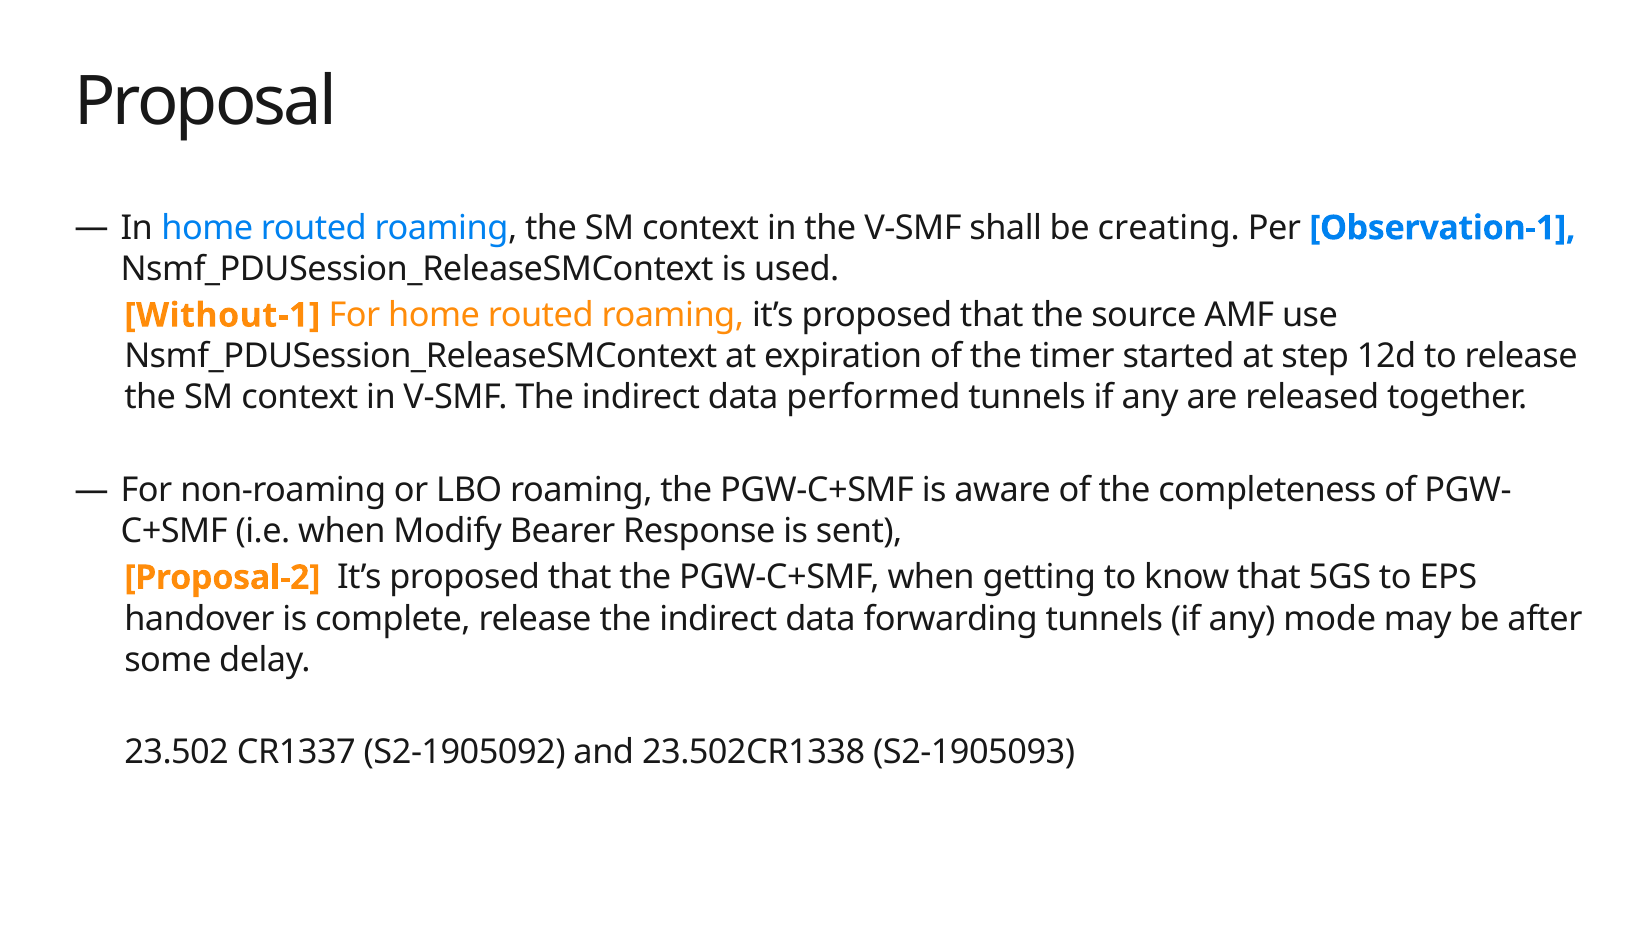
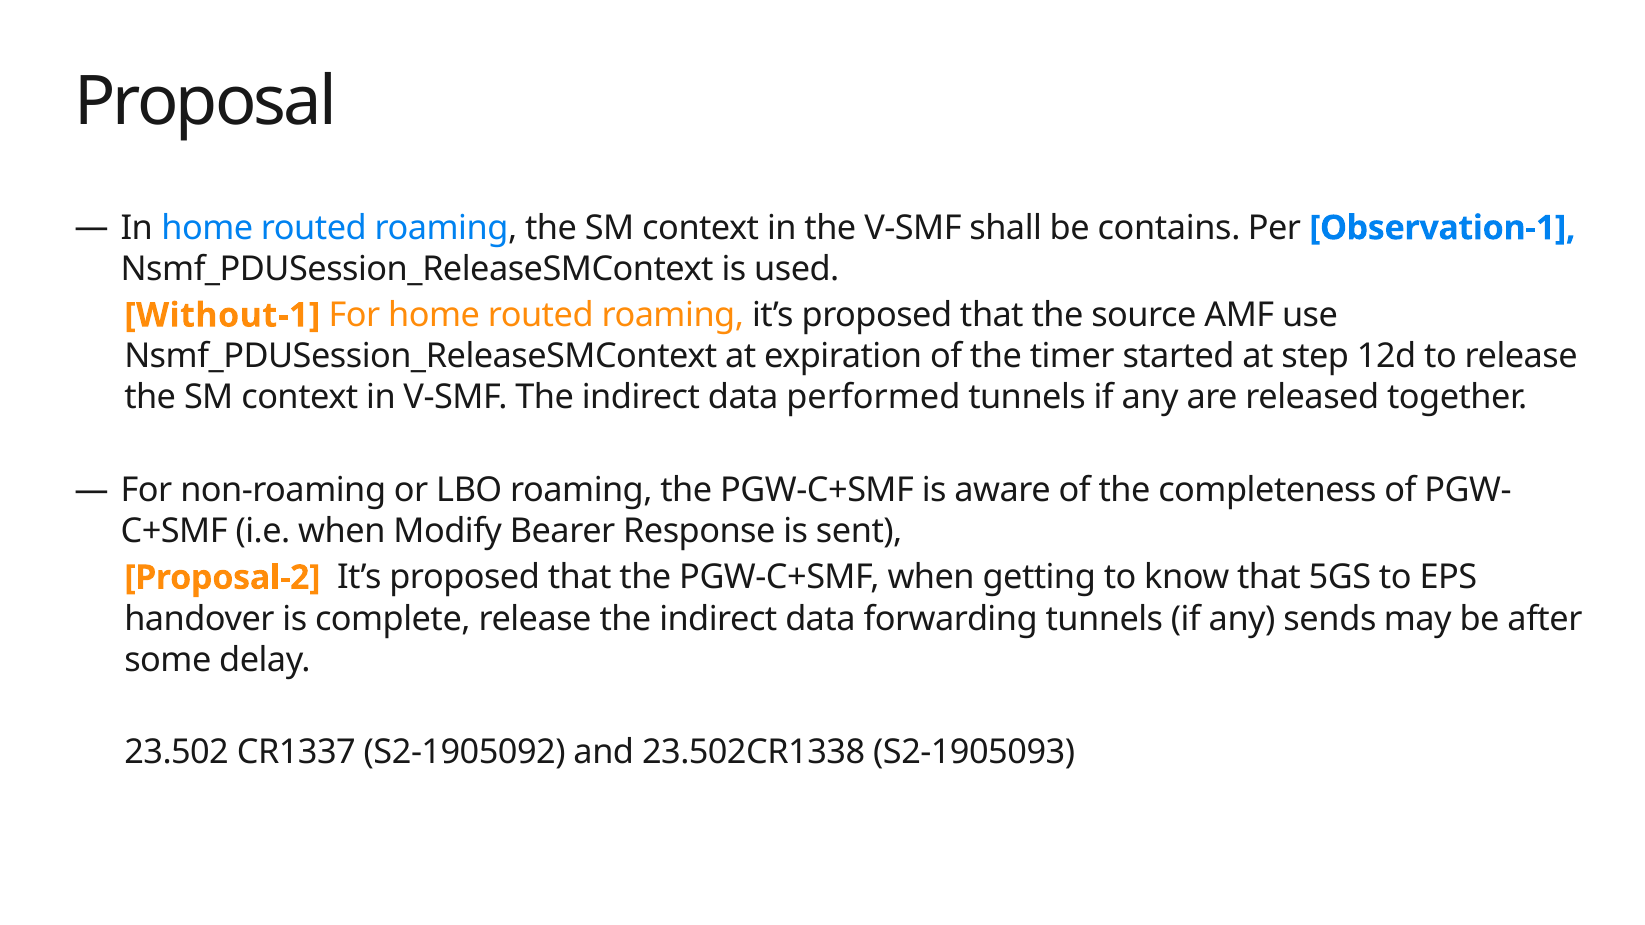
creating: creating -> contains
mode: mode -> sends
